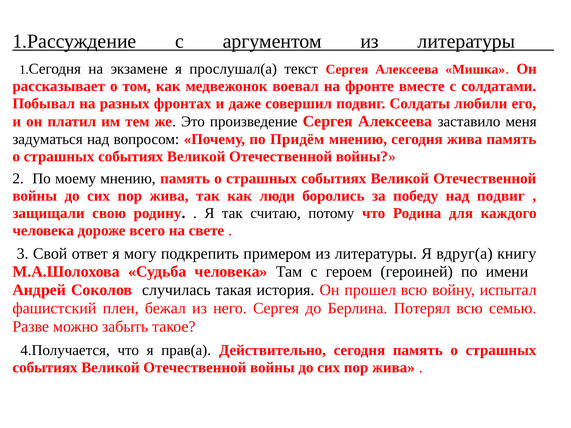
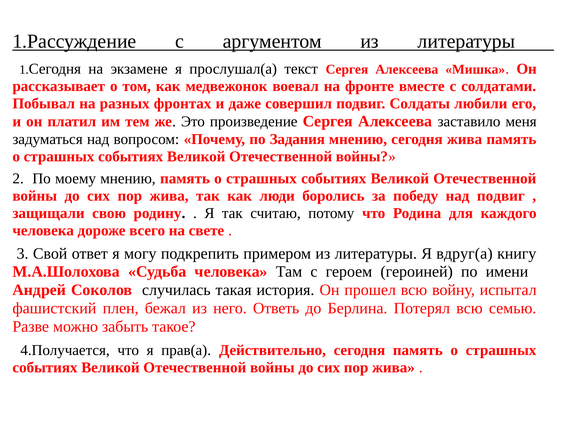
Придём: Придём -> Задания
него Сергея: Сергея -> Ответь
